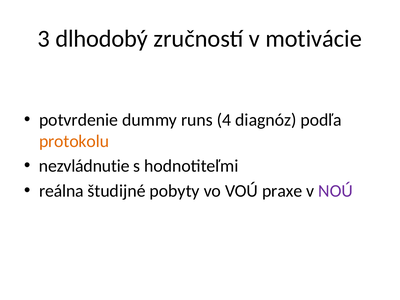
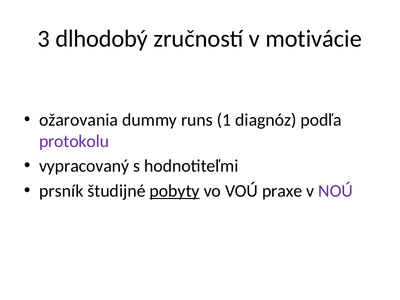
potvrdenie: potvrdenie -> ožarovania
4: 4 -> 1
protokolu colour: orange -> purple
nezvládnutie: nezvládnutie -> vypracovaný
reálna: reálna -> prsník
pobyty underline: none -> present
